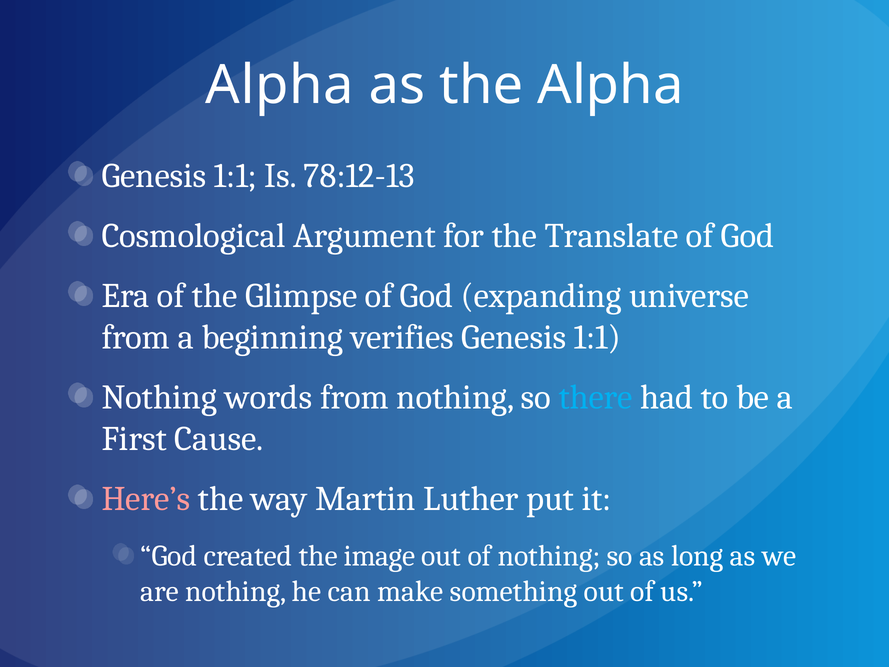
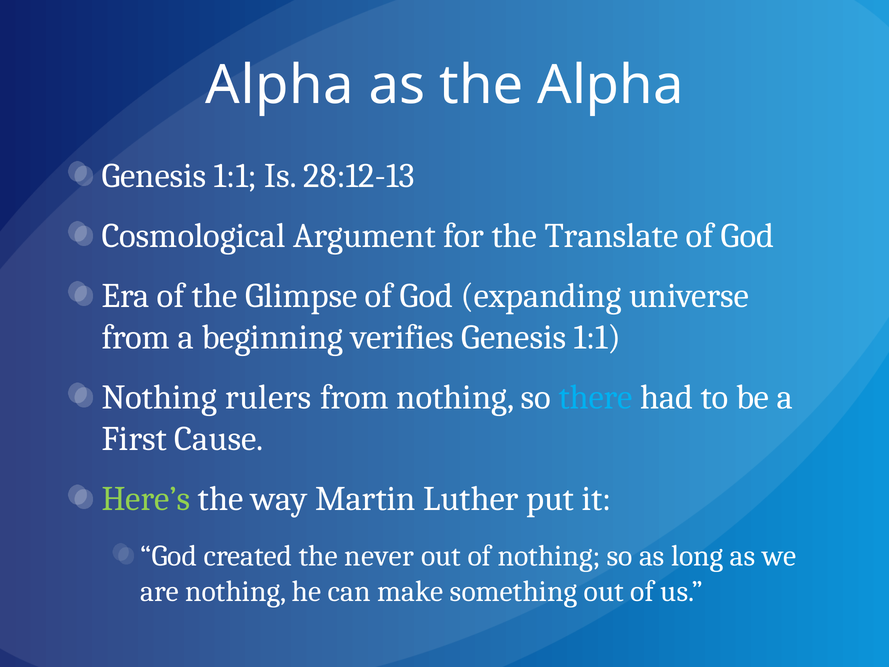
78:12-13: 78:12-13 -> 28:12-13
words: words -> rulers
Here’s colour: pink -> light green
image: image -> never
